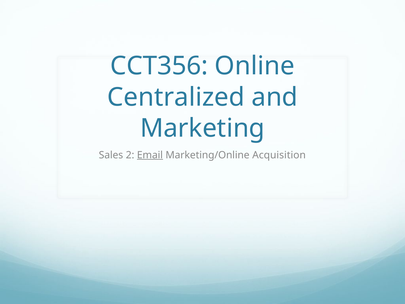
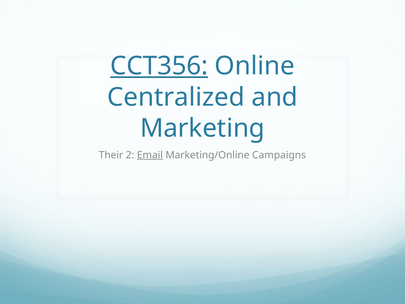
CCT356 underline: none -> present
Sales: Sales -> Their
Acquisition: Acquisition -> Campaigns
